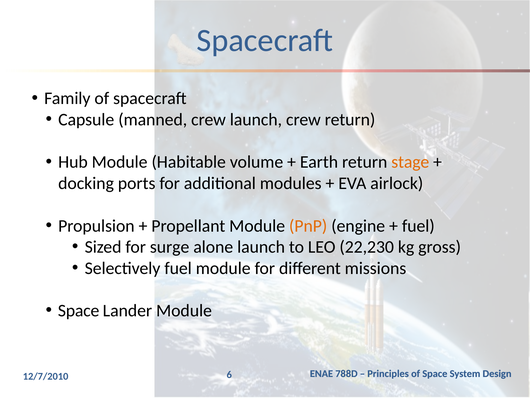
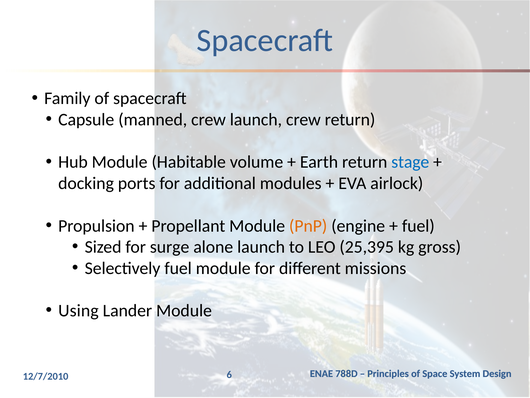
stage colour: orange -> blue
22,230: 22,230 -> 25,395
Space at (79, 310): Space -> Using
